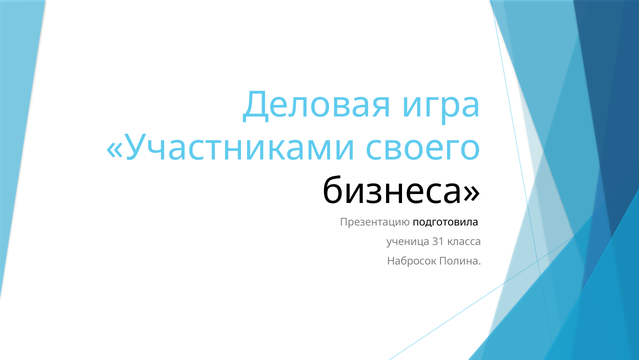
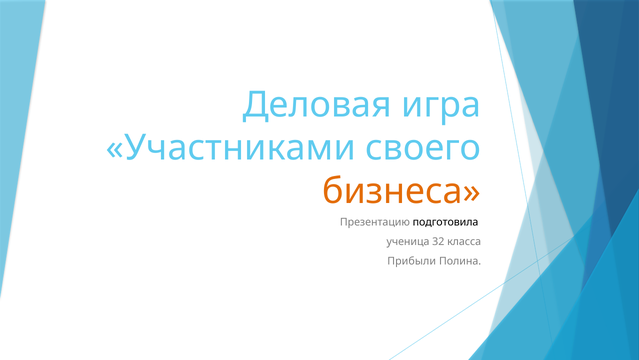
бизнеса colour: black -> orange
31: 31 -> 32
Набросок: Набросок -> Прибыли
